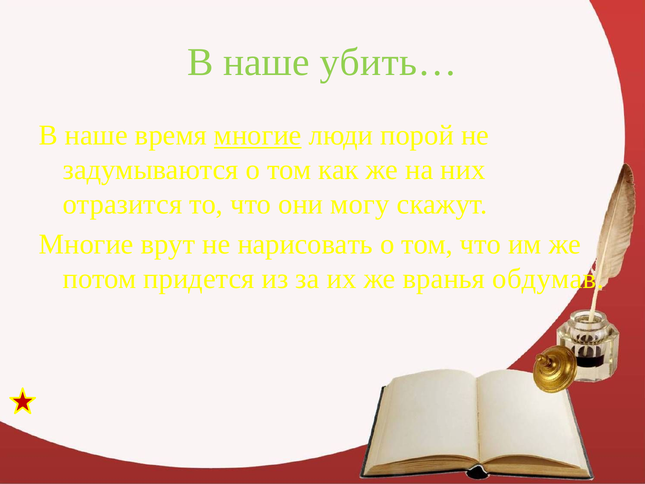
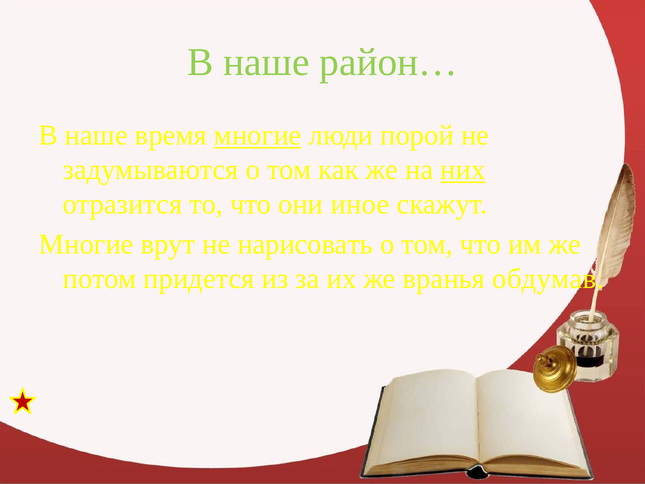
убить…: убить… -> район…
них underline: none -> present
могу: могу -> иное
